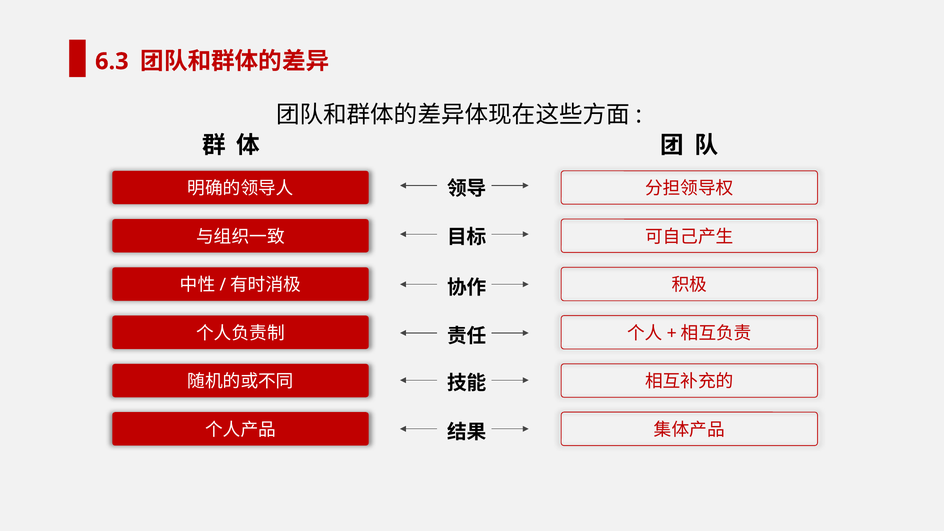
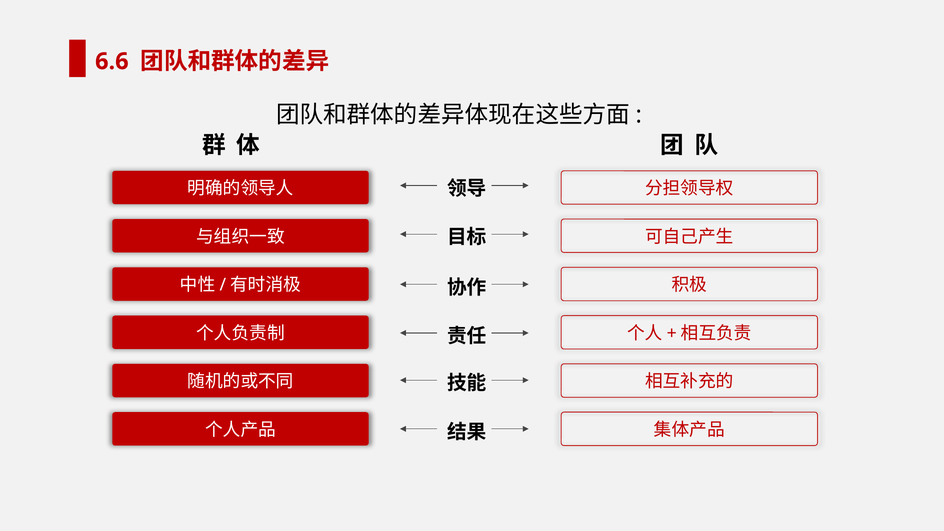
6.3: 6.3 -> 6.6
